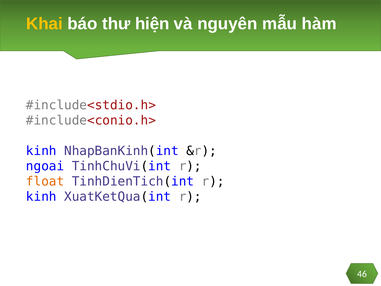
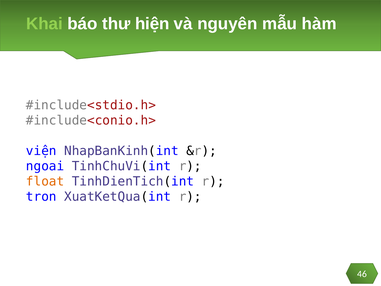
Khai colour: yellow -> light green
kinh at (41, 151): kinh -> viện
kinh at (41, 197): kinh -> tron
